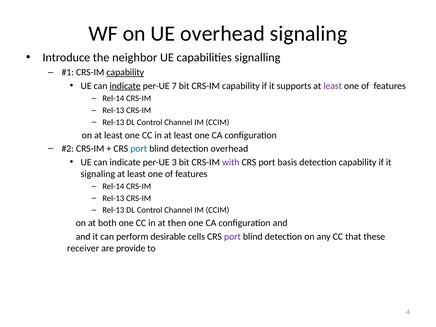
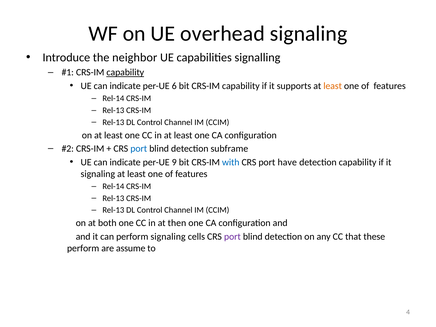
indicate at (125, 86) underline: present -> none
7: 7 -> 6
least at (333, 86) colour: purple -> orange
detection overhead: overhead -> subframe
3: 3 -> 9
with colour: purple -> blue
basis: basis -> have
perform desirable: desirable -> signaling
receiver at (83, 248): receiver -> perform
provide: provide -> assume
